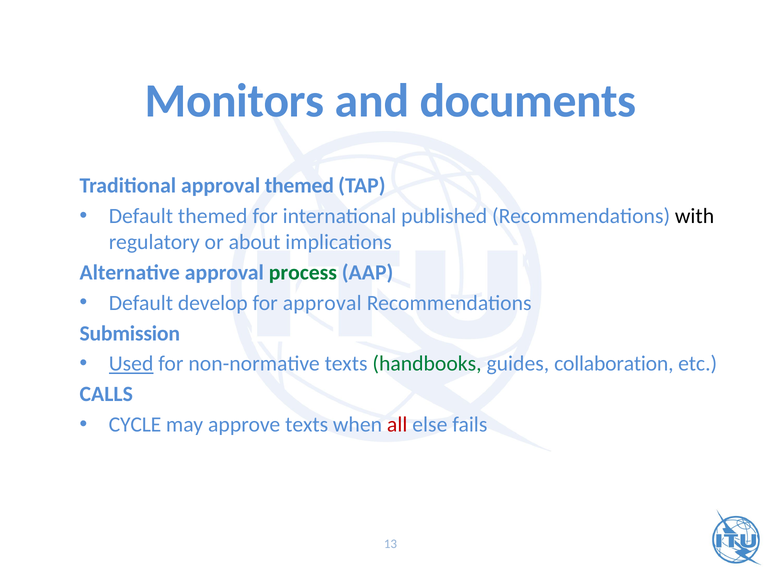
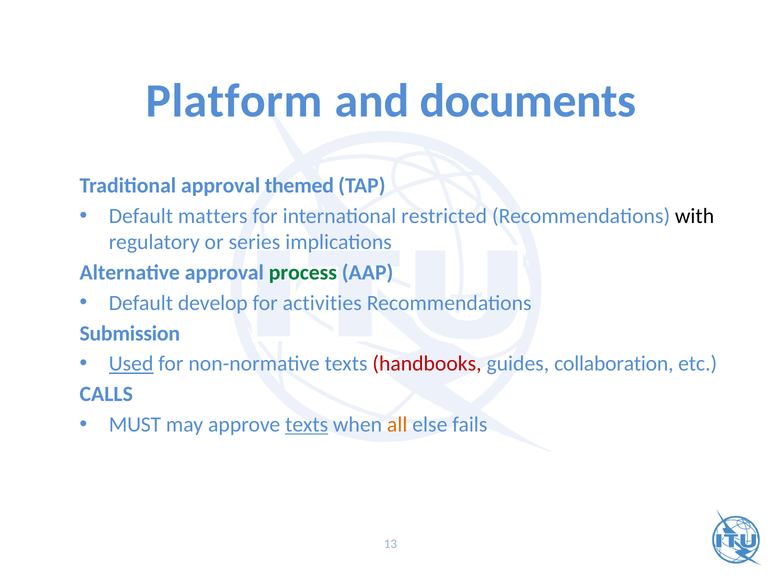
Monitors: Monitors -> Platform
Default themed: themed -> matters
published: published -> restricted
about: about -> series
for approval: approval -> activities
handbooks colour: green -> red
CYCLE: CYCLE -> MUST
texts at (307, 424) underline: none -> present
all colour: red -> orange
